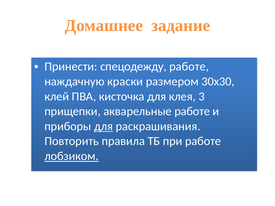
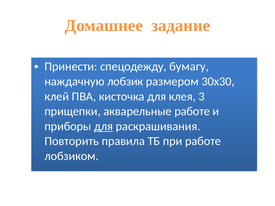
спецодежду работе: работе -> бумагу
краски: краски -> лобзик
лобзиком underline: present -> none
